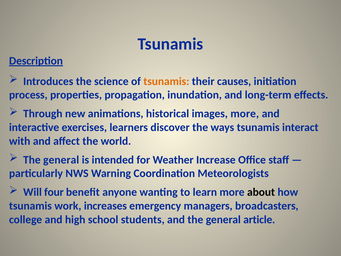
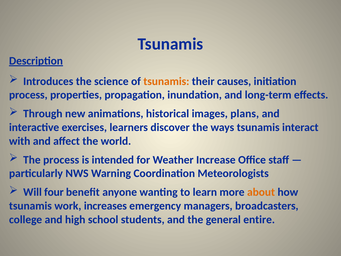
images more: more -> plans
general at (61, 160): general -> process
about colour: black -> orange
article: article -> entire
